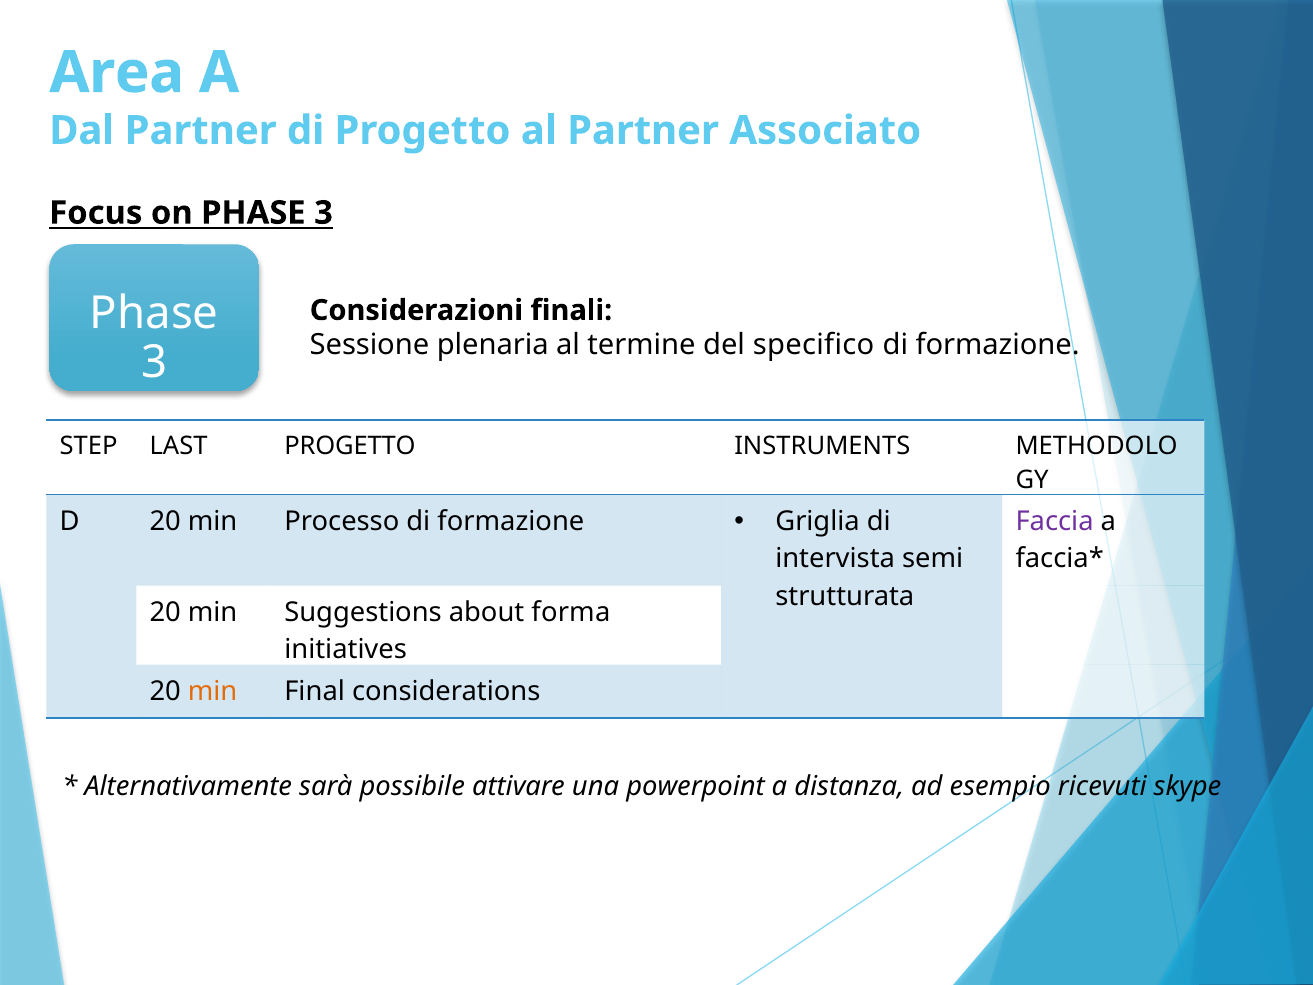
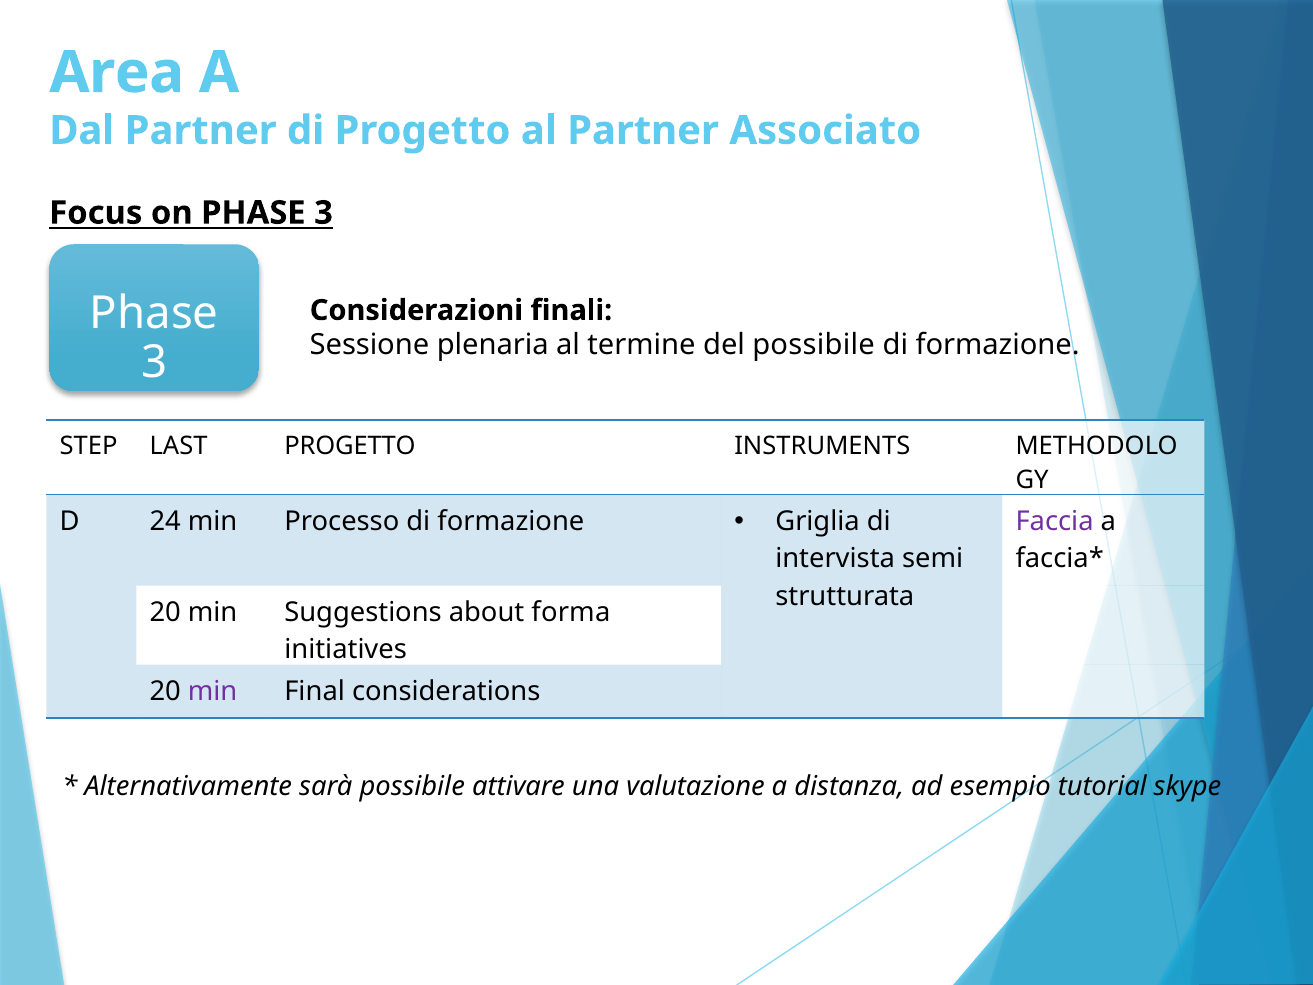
del specifico: specifico -> possibile
D 20: 20 -> 24
min at (213, 691) colour: orange -> purple
powerpoint: powerpoint -> valutazione
ricevuti: ricevuti -> tutorial
